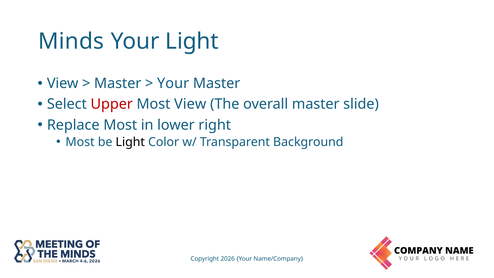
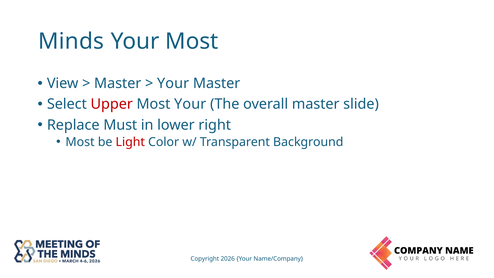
Your Light: Light -> Most
Most View: View -> Your
Replace Most: Most -> Must
Light at (130, 142) colour: black -> red
